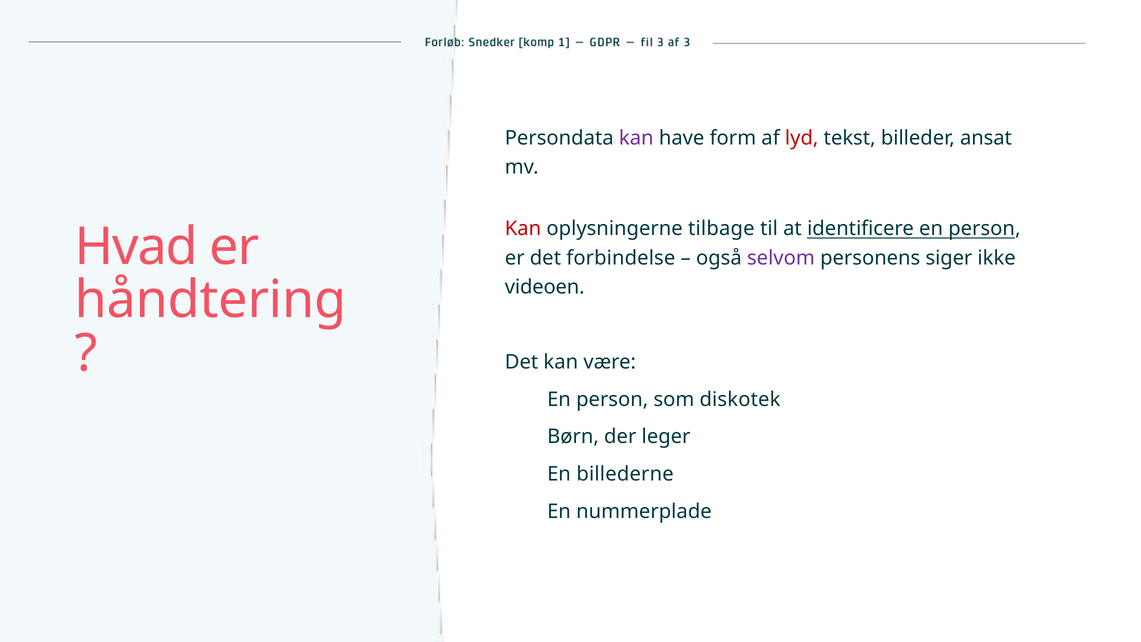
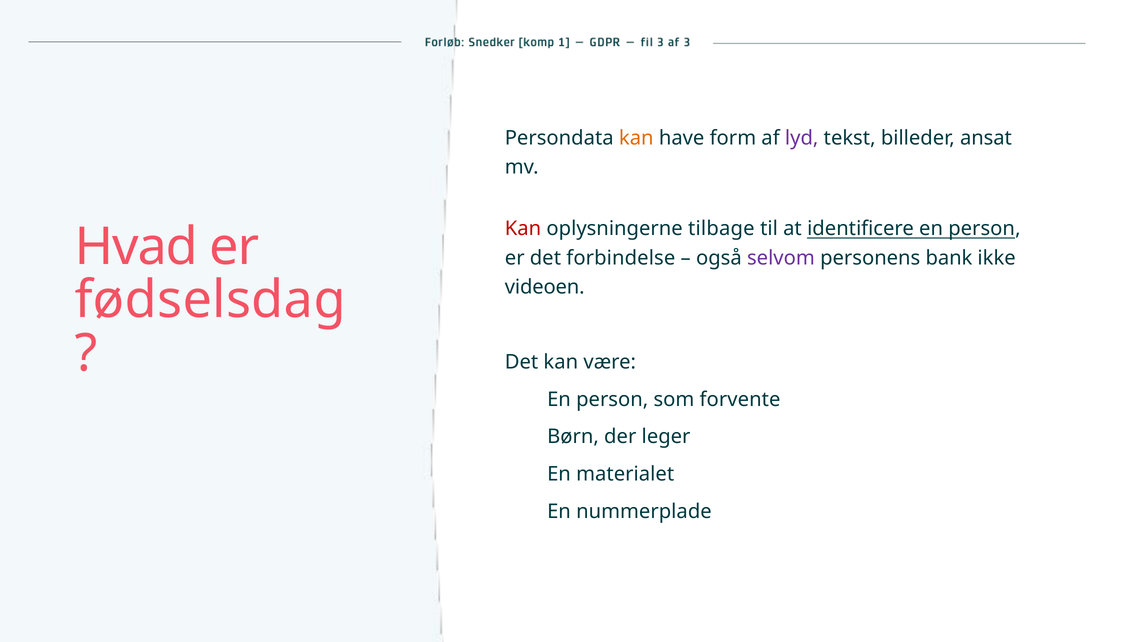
kan at (636, 138) colour: purple -> orange
lyd colour: red -> purple
siger: siger -> bank
håndtering: håndtering -> fødselsdag
diskotek: diskotek -> forvente
billederne: billederne -> materialet
